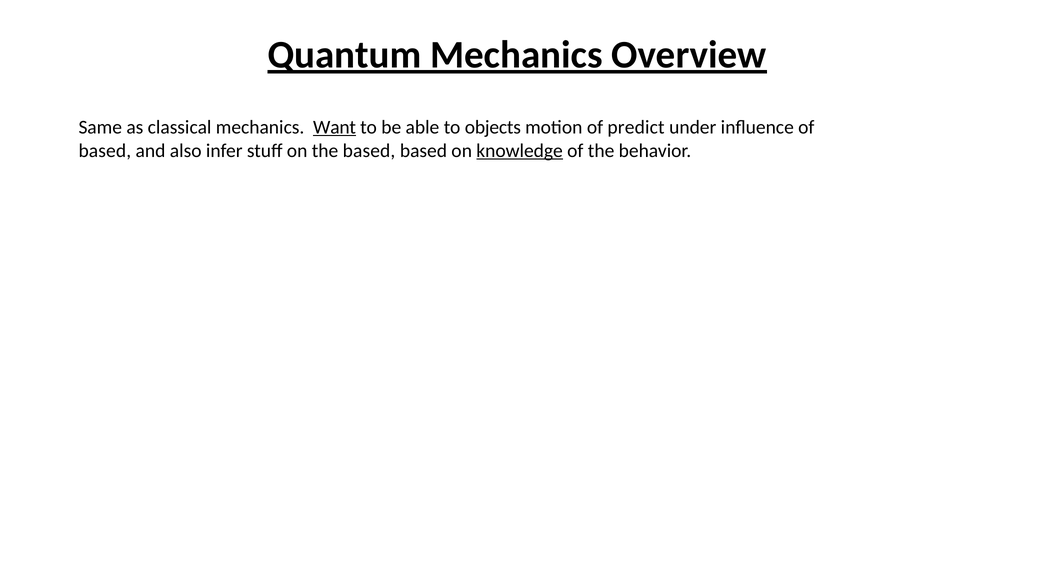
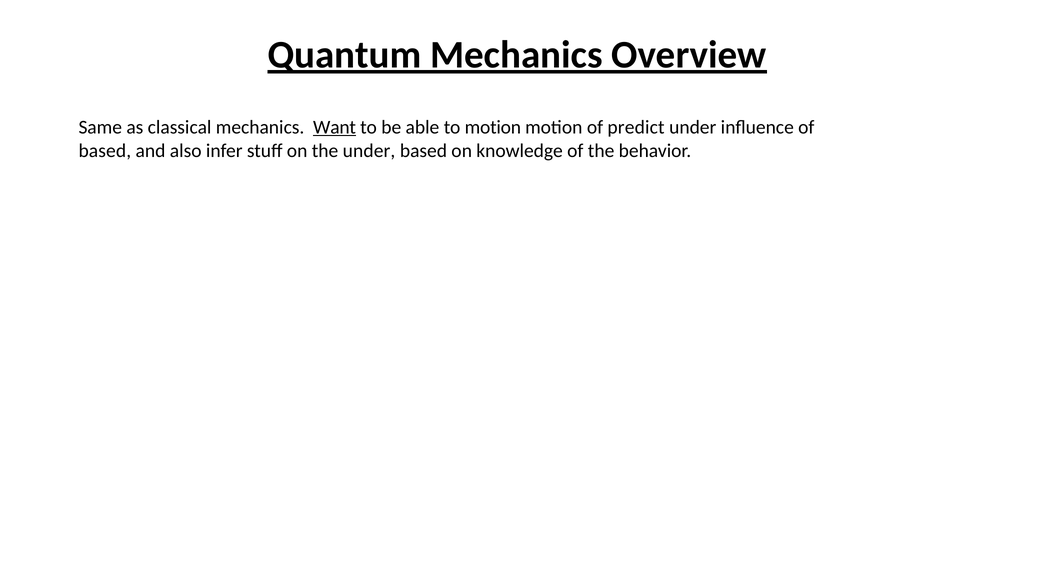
to objects: objects -> motion
the based: based -> under
knowledge underline: present -> none
